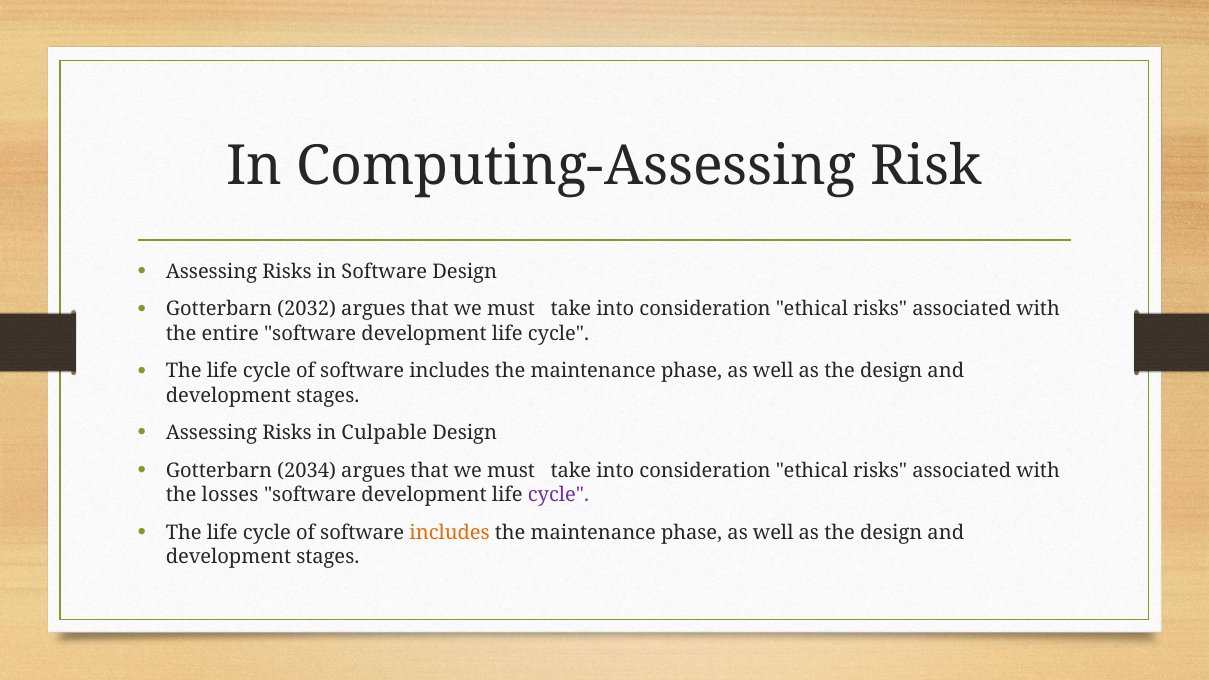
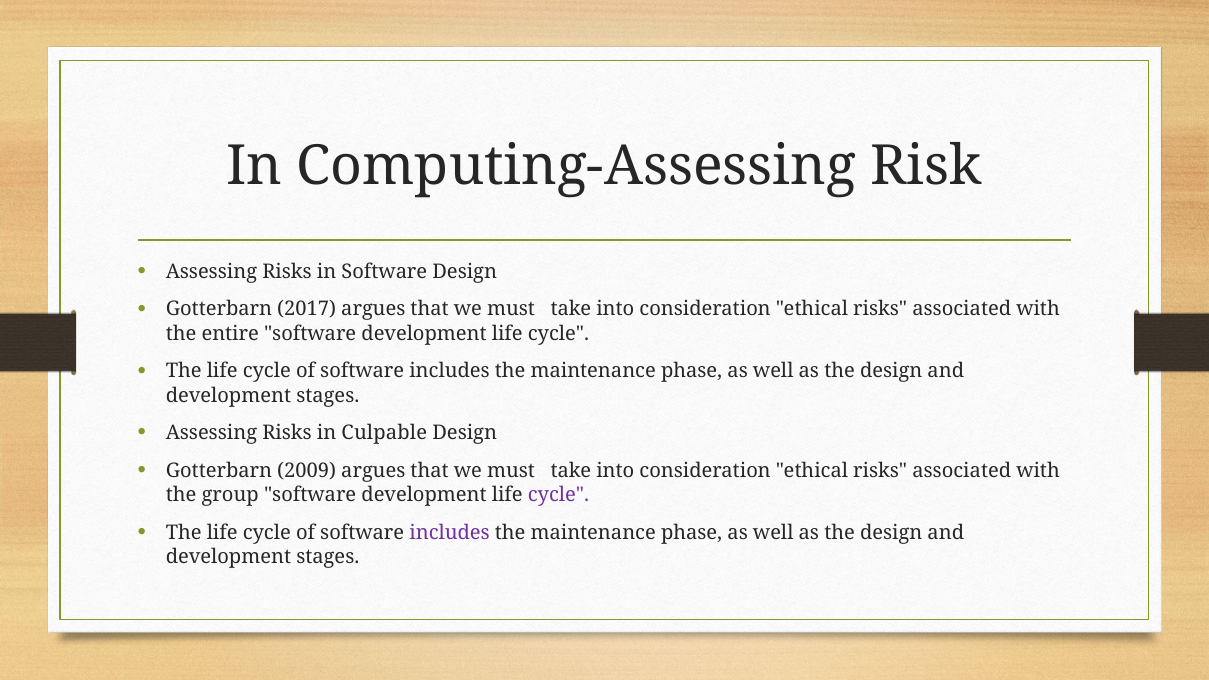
2032: 2032 -> 2017
2034: 2034 -> 2009
losses: losses -> group
includes at (450, 533) colour: orange -> purple
